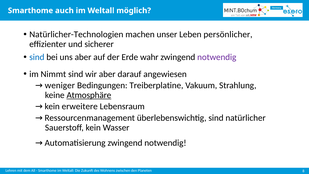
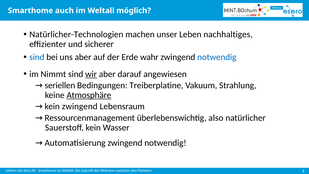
persönlicher: persönlicher -> nachhaltiges
notwendig at (217, 57) colour: purple -> blue
wir underline: none -> present
weniger: weniger -> seriellen
kein erweitere: erweitere -> zwingend
überlebenswichtig sind: sind -> also
